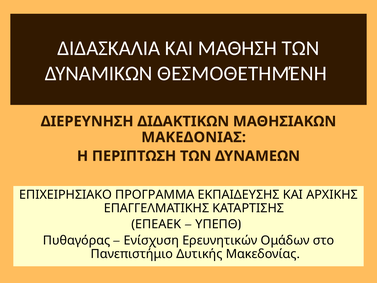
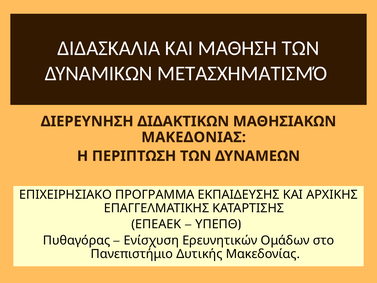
ΘΕΣΜΟΘΕΤΗΜΈΝΗ: ΘΕΣΜΟΘΕΤΗΜΈΝΗ -> ΜΕΤΑΣΧΗΜΑΤΙΣΜΌ
